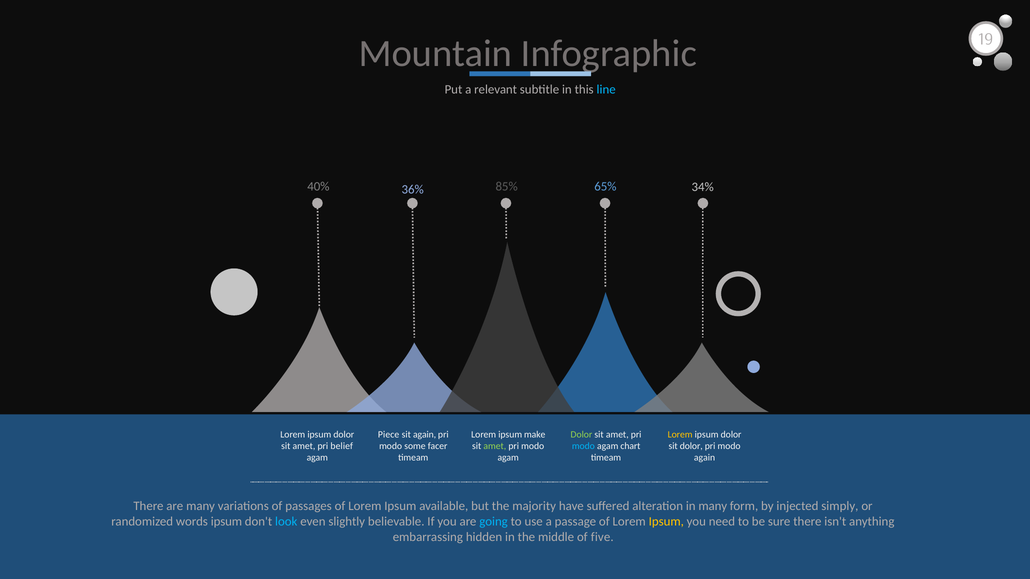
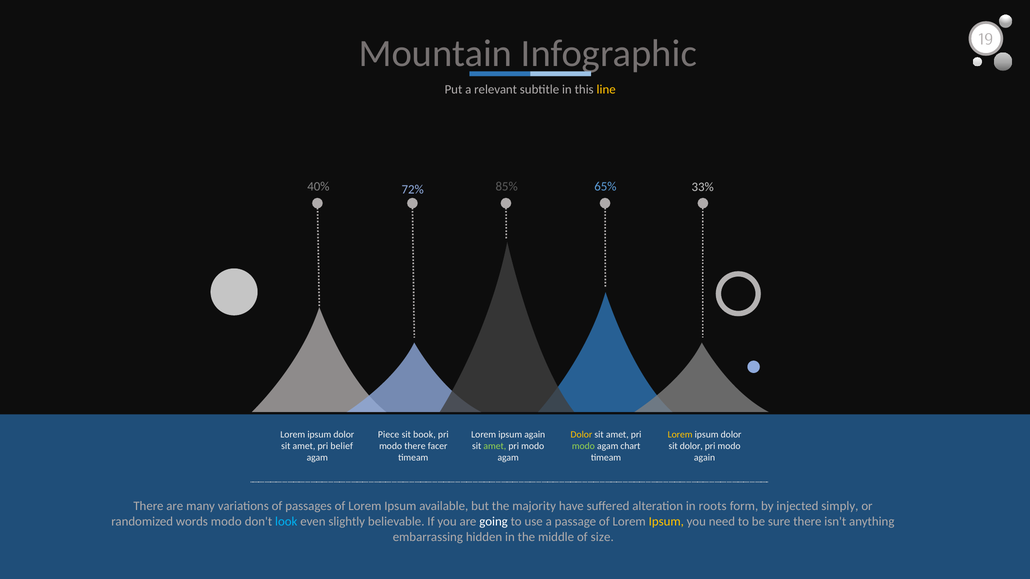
line colour: light blue -> yellow
34%: 34% -> 33%
36%: 36% -> 72%
sit again: again -> book
ipsum make: make -> again
Dolor at (581, 435) colour: light green -> yellow
modo some: some -> there
modo at (583, 446) colour: light blue -> light green
in many: many -> roots
words ipsum: ipsum -> modo
going colour: light blue -> white
five: five -> size
